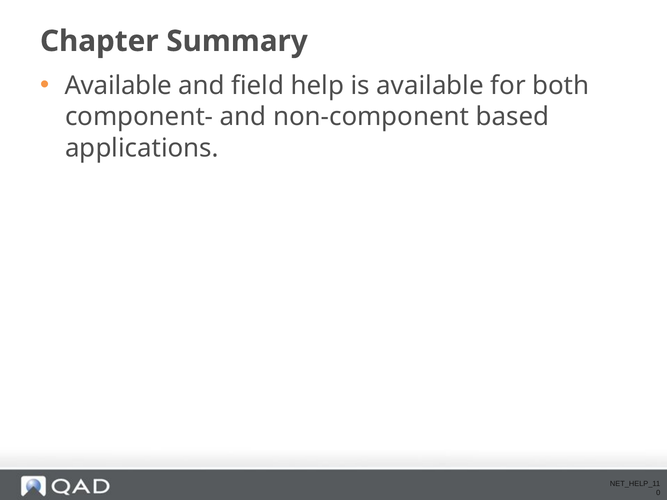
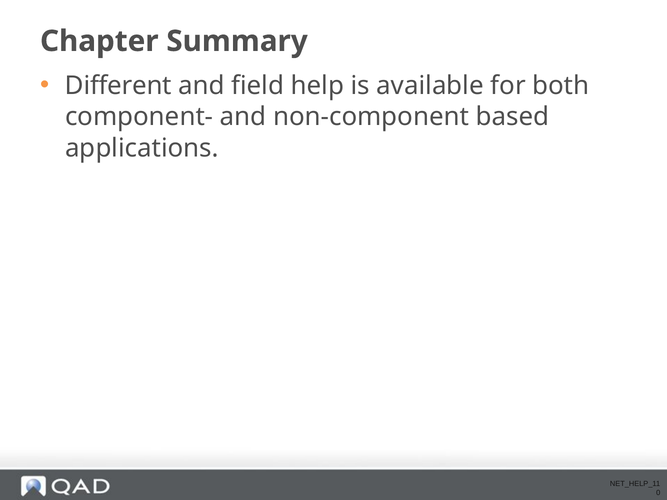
Available at (118, 86): Available -> Different
